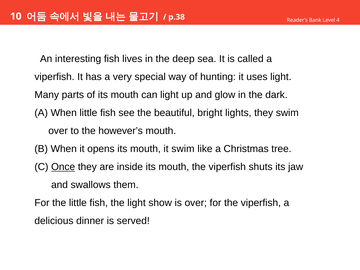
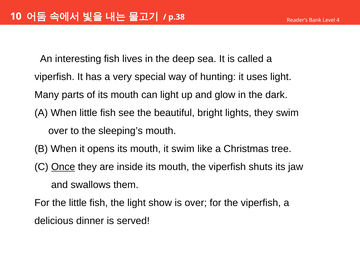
however’s: however’s -> sleeping’s
